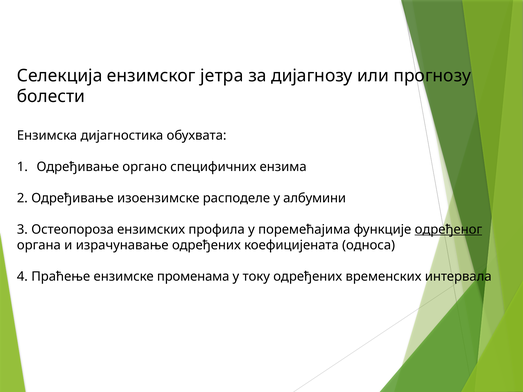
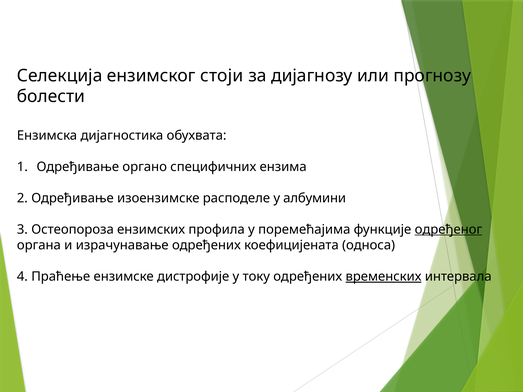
јетра: јетра -> стоји
променама: променама -> дистрофије
временских underline: none -> present
